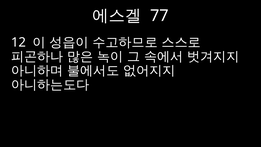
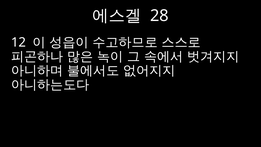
77: 77 -> 28
